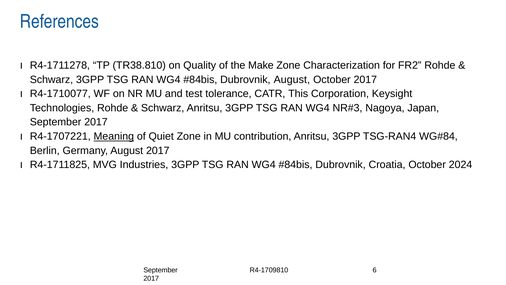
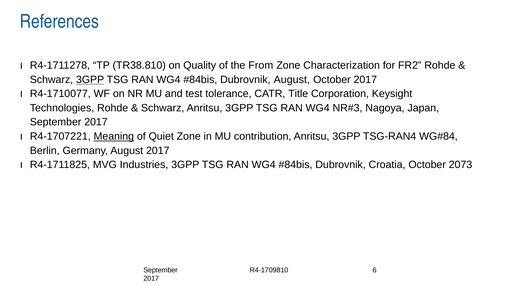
Make: Make -> From
3GPP at (90, 80) underline: none -> present
This: This -> Title
2024: 2024 -> 2073
